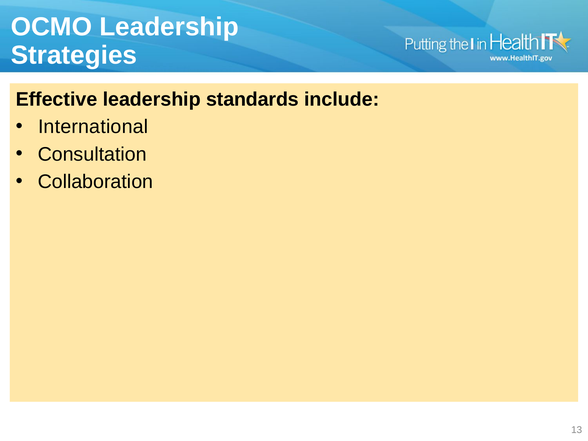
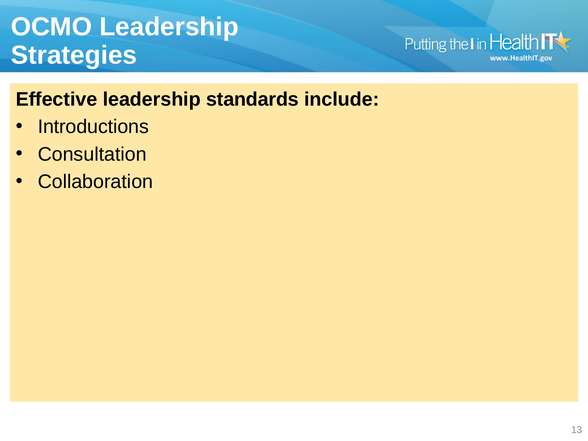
International: International -> Introductions
